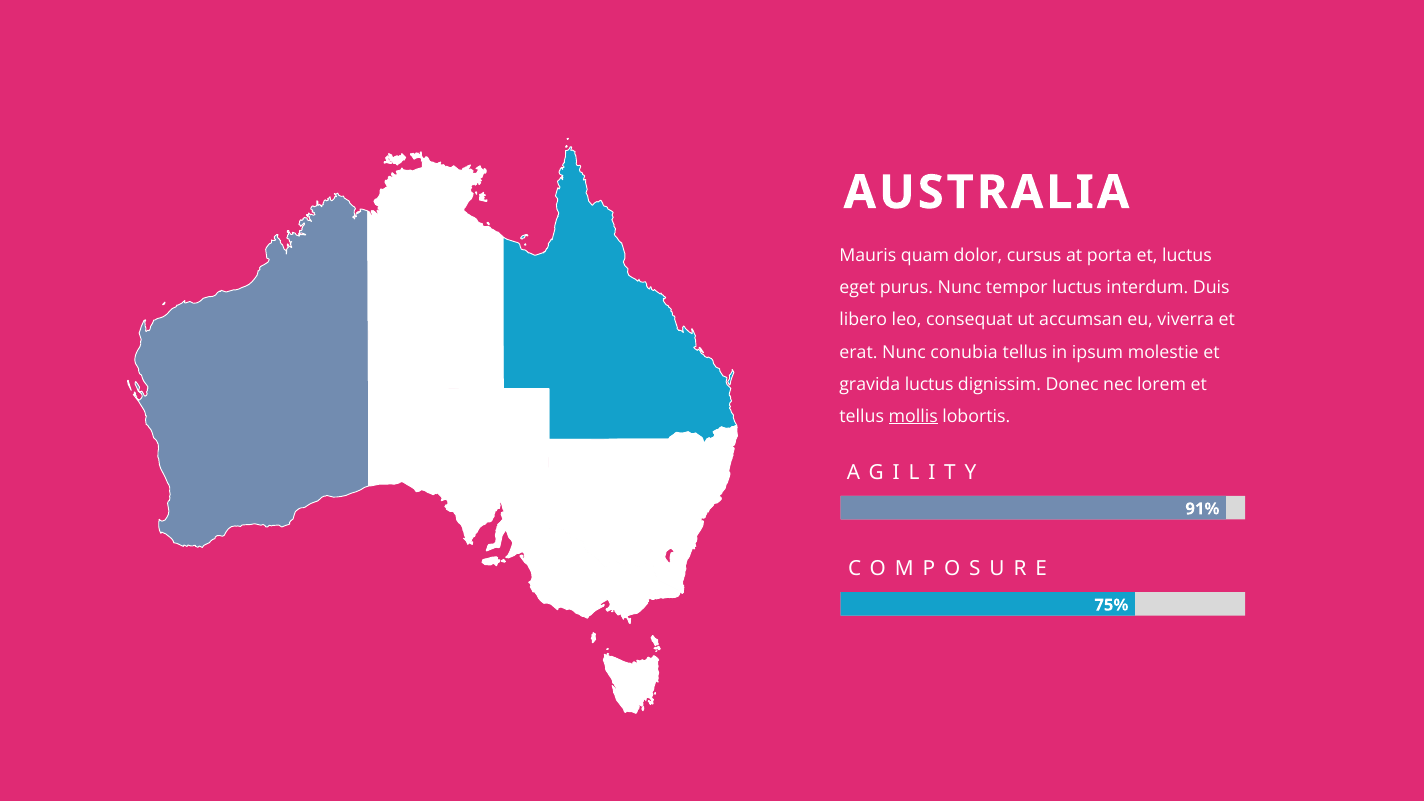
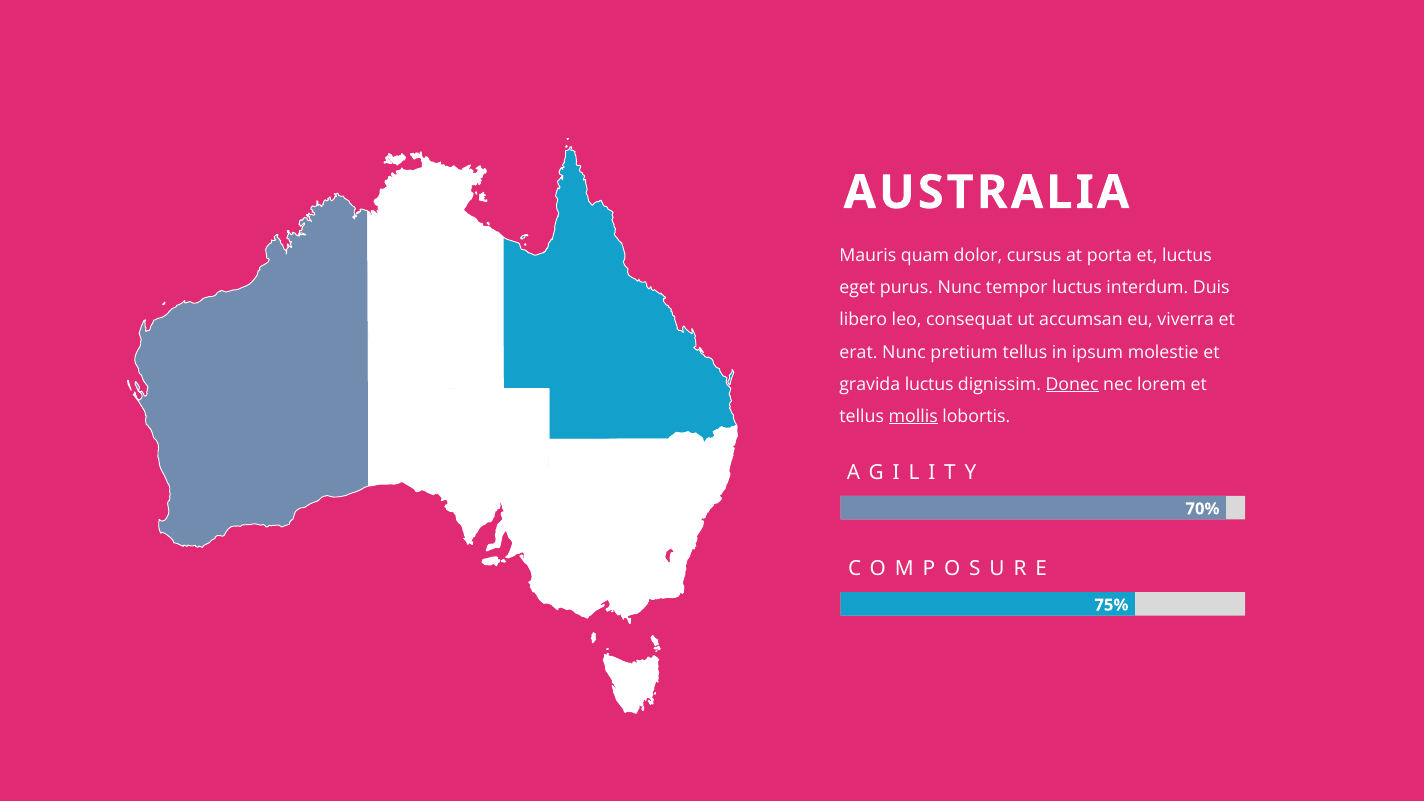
conubia: conubia -> pretium
Donec underline: none -> present
91%: 91% -> 70%
